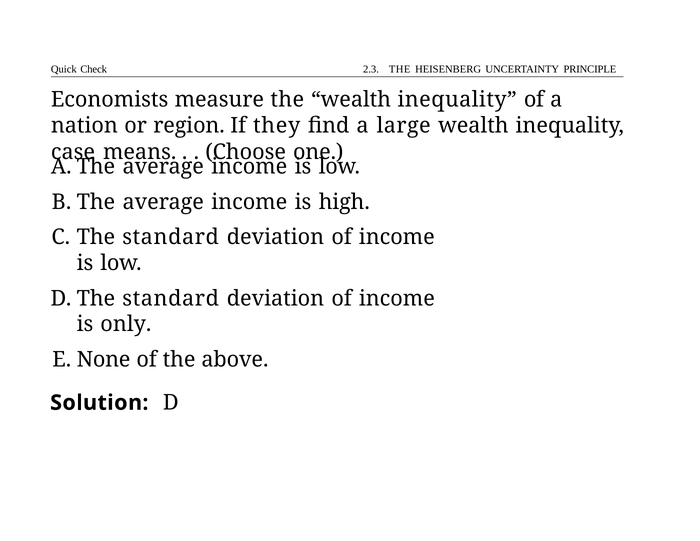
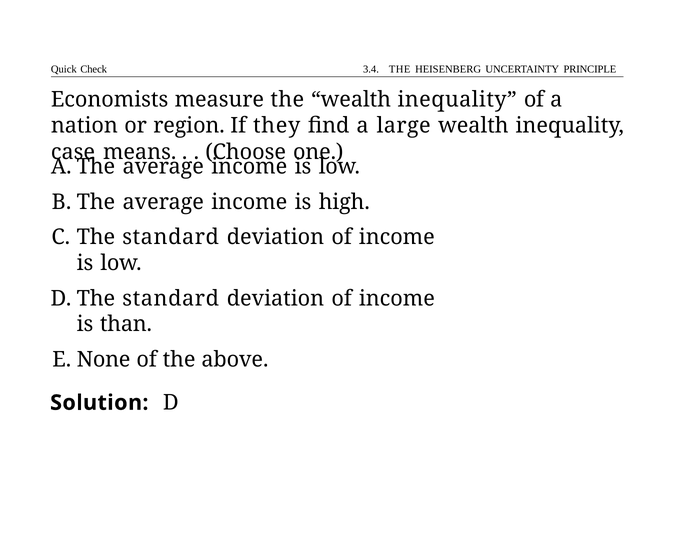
2.3: 2.3 -> 3.4
only: only -> than
